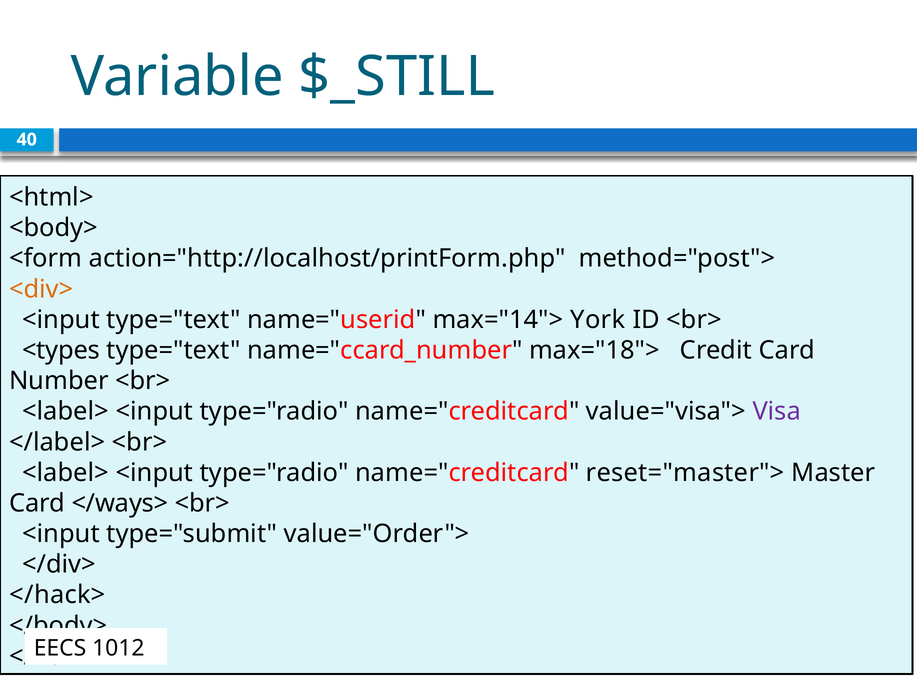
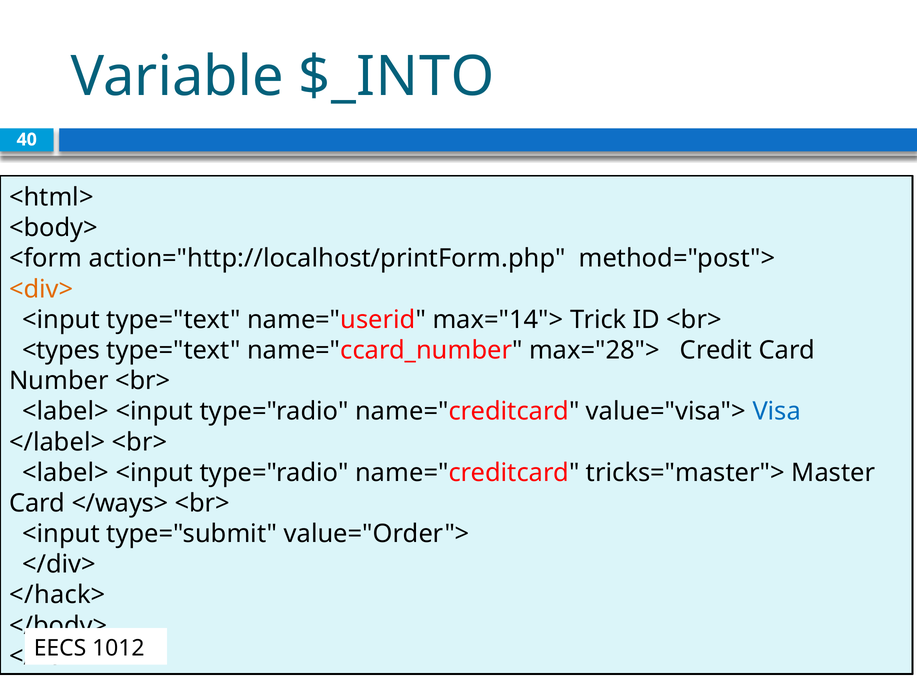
$_STILL: $_STILL -> $_INTO
York: York -> Trick
max="18">: max="18"> -> max="28">
Visa colour: purple -> blue
reset="master">: reset="master"> -> tricks="master">
